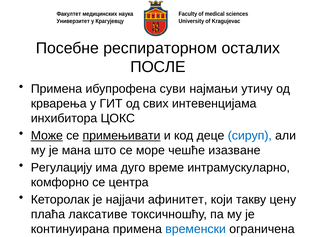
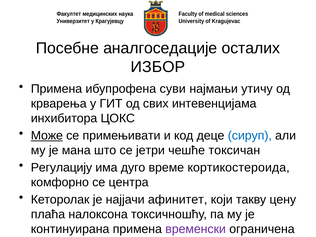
респираторном: респираторном -> аналгоседације
ПОСЛЕ: ПОСЛЕ -> ИЗБОР
примењивати underline: present -> none
море: море -> јетри
изазване: изазване -> токсичан
интрамускуларно: интрамускуларно -> кортикостероида
лаксативе: лаксативе -> налоксона
временски colour: blue -> purple
